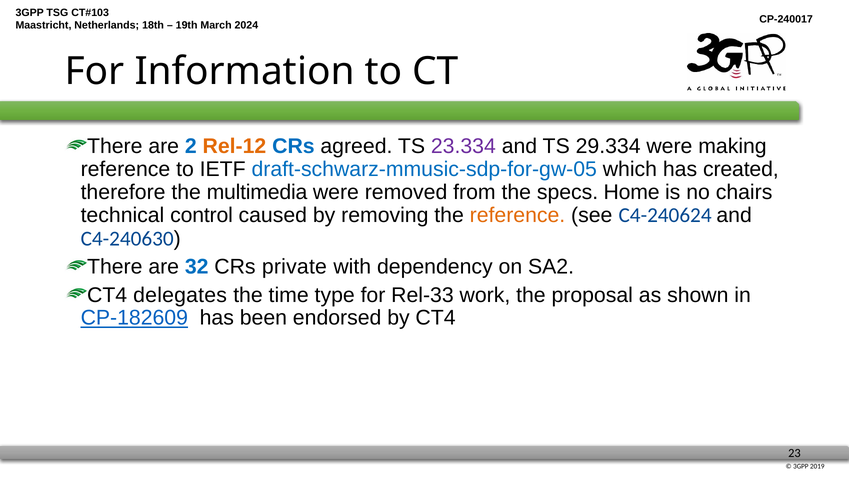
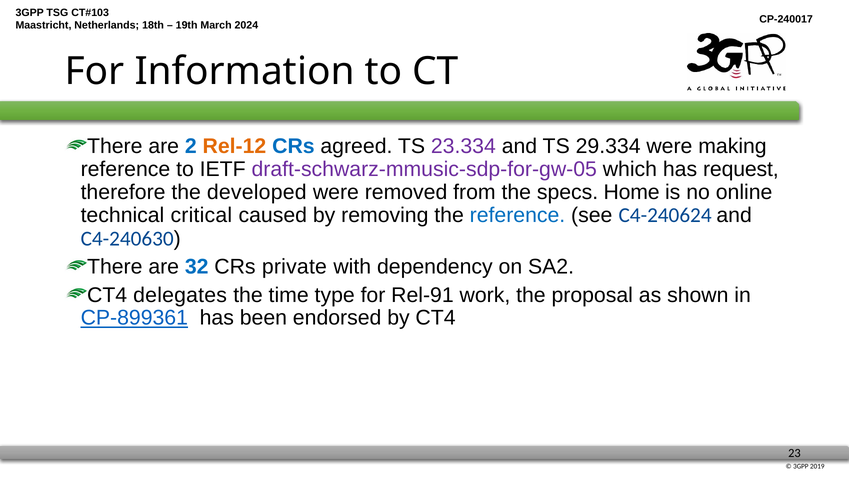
draft-schwarz-mmusic-sdp-for-gw-05 colour: blue -> purple
created: created -> request
multimedia: multimedia -> developed
chairs: chairs -> online
control: control -> critical
reference at (517, 216) colour: orange -> blue
Rel-33: Rel-33 -> Rel-91
CP-182609: CP-182609 -> CP-899361
